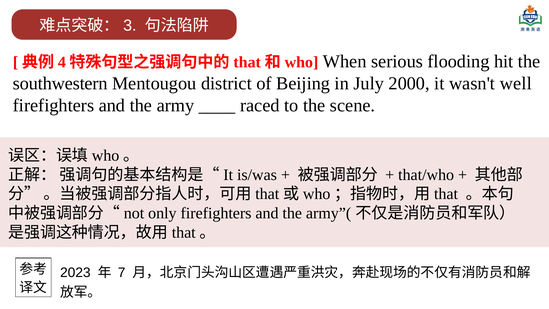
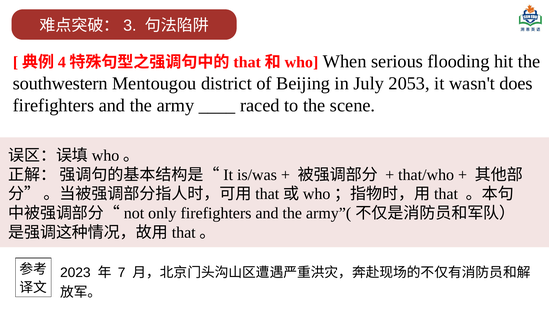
2000: 2000 -> 2053
well: well -> does
